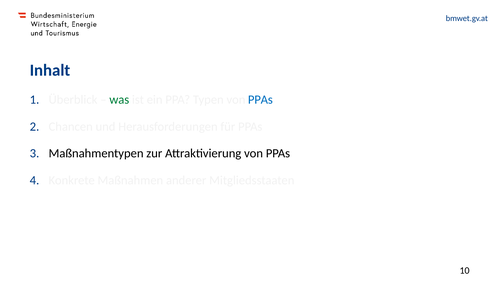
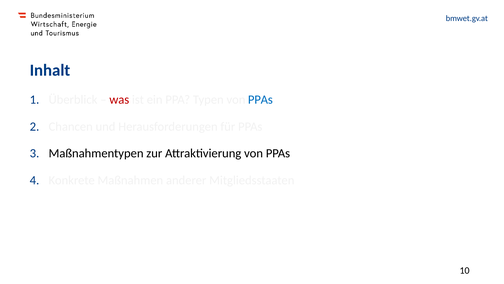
was colour: green -> red
